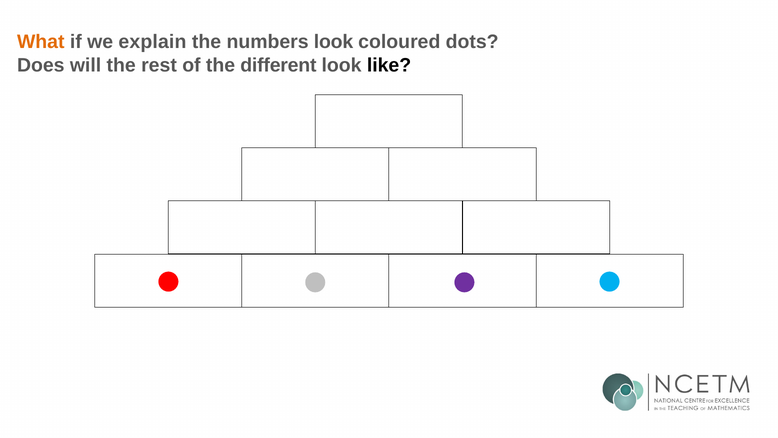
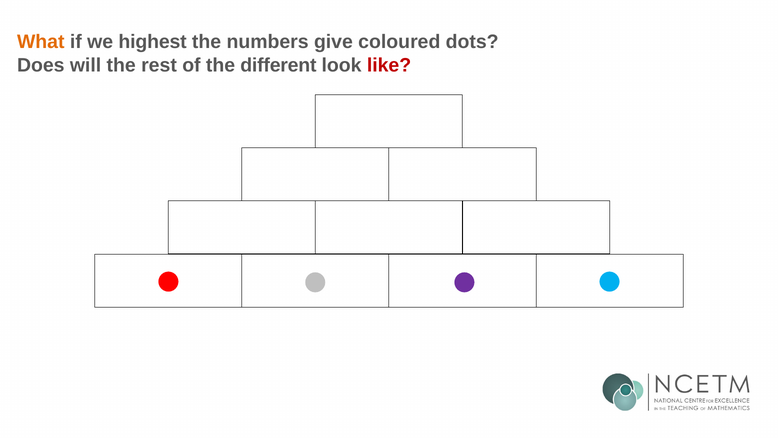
explain: explain -> highest
numbers look: look -> give
like colour: black -> red
